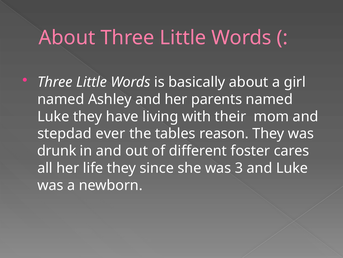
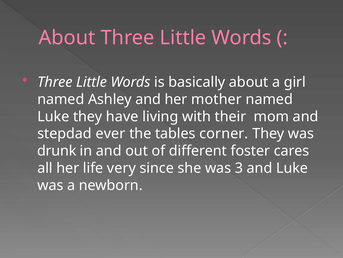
parents: parents -> mother
reason: reason -> corner
life they: they -> very
